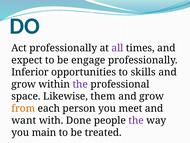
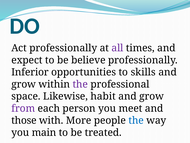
engage: engage -> believe
them: them -> habit
from colour: orange -> purple
want: want -> those
Done: Done -> More
the at (136, 120) colour: purple -> blue
